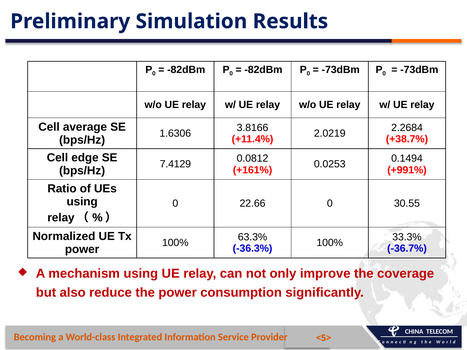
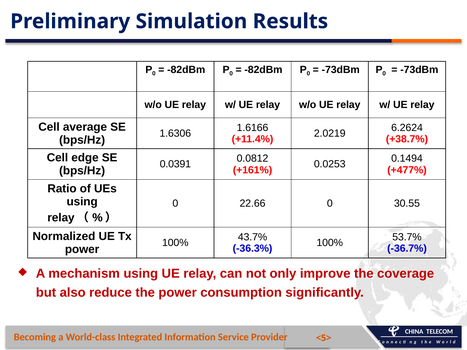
3.8166: 3.8166 -> 1.6166
2.2684: 2.2684 -> 6.2624
7.4129: 7.4129 -> 0.0391
+991%: +991% -> +477%
63.3%: 63.3% -> 43.7%
33.3%: 33.3% -> 53.7%
